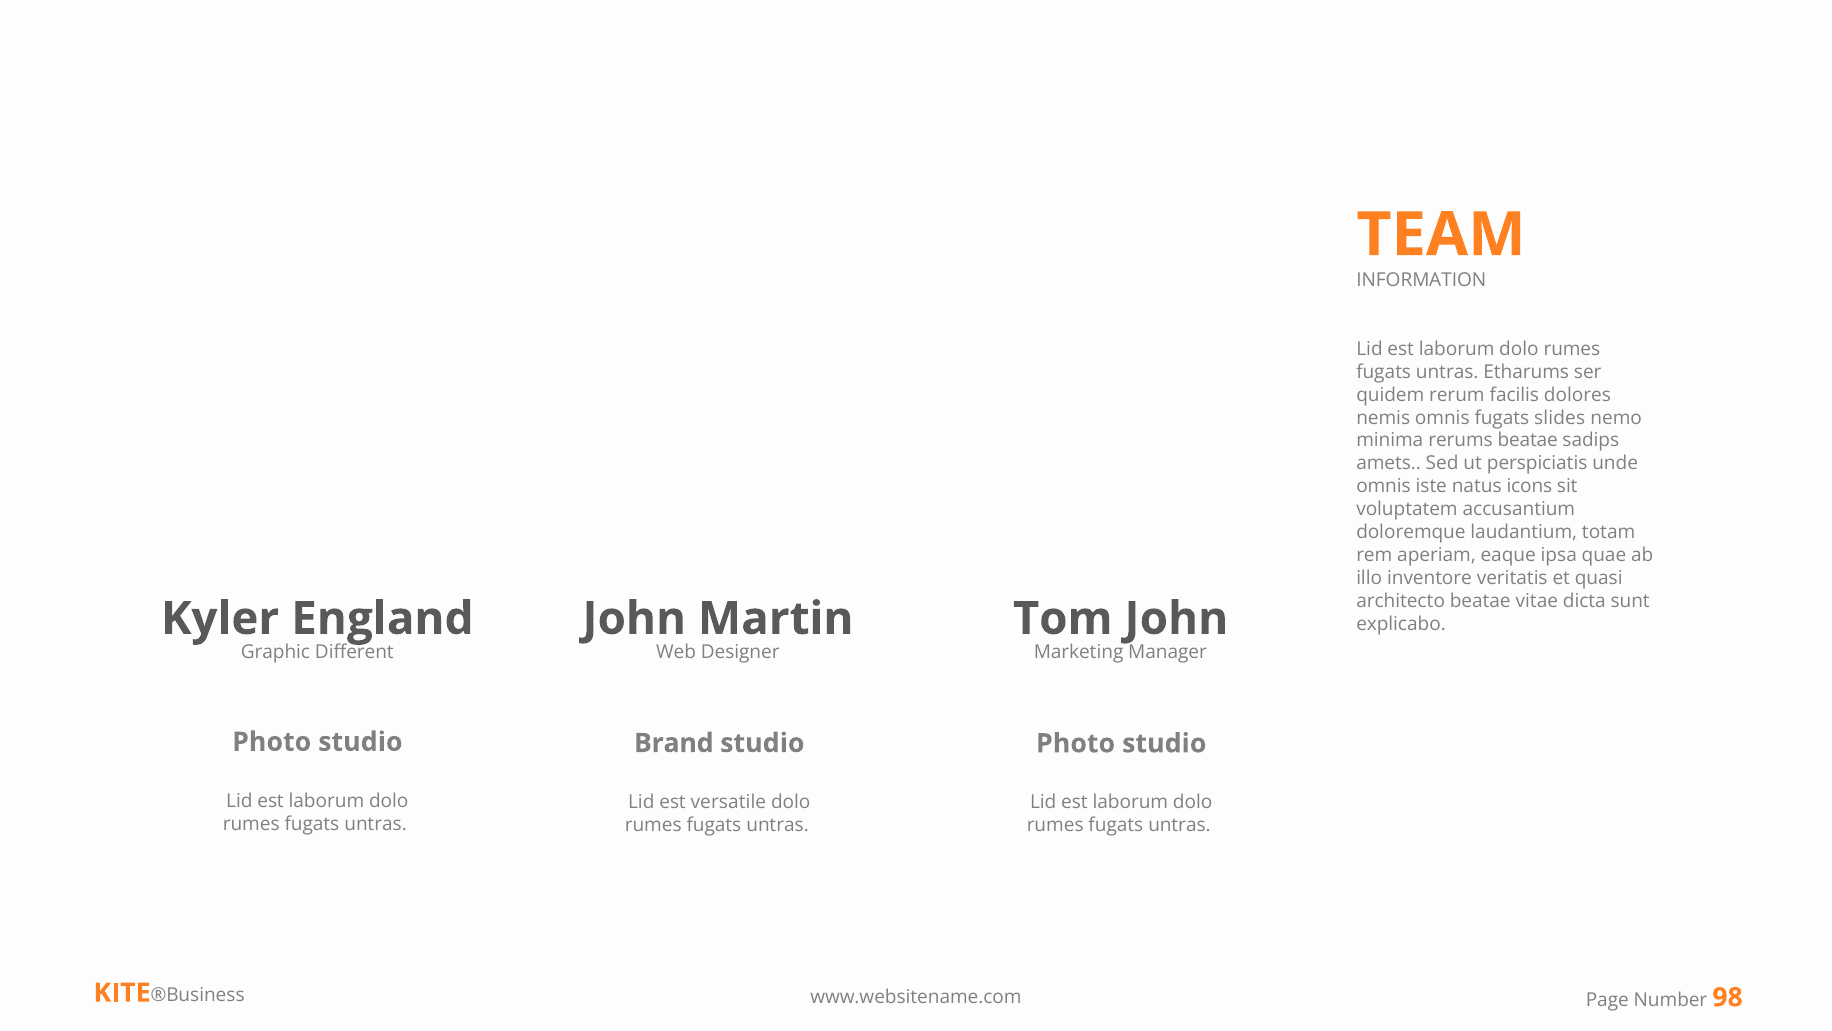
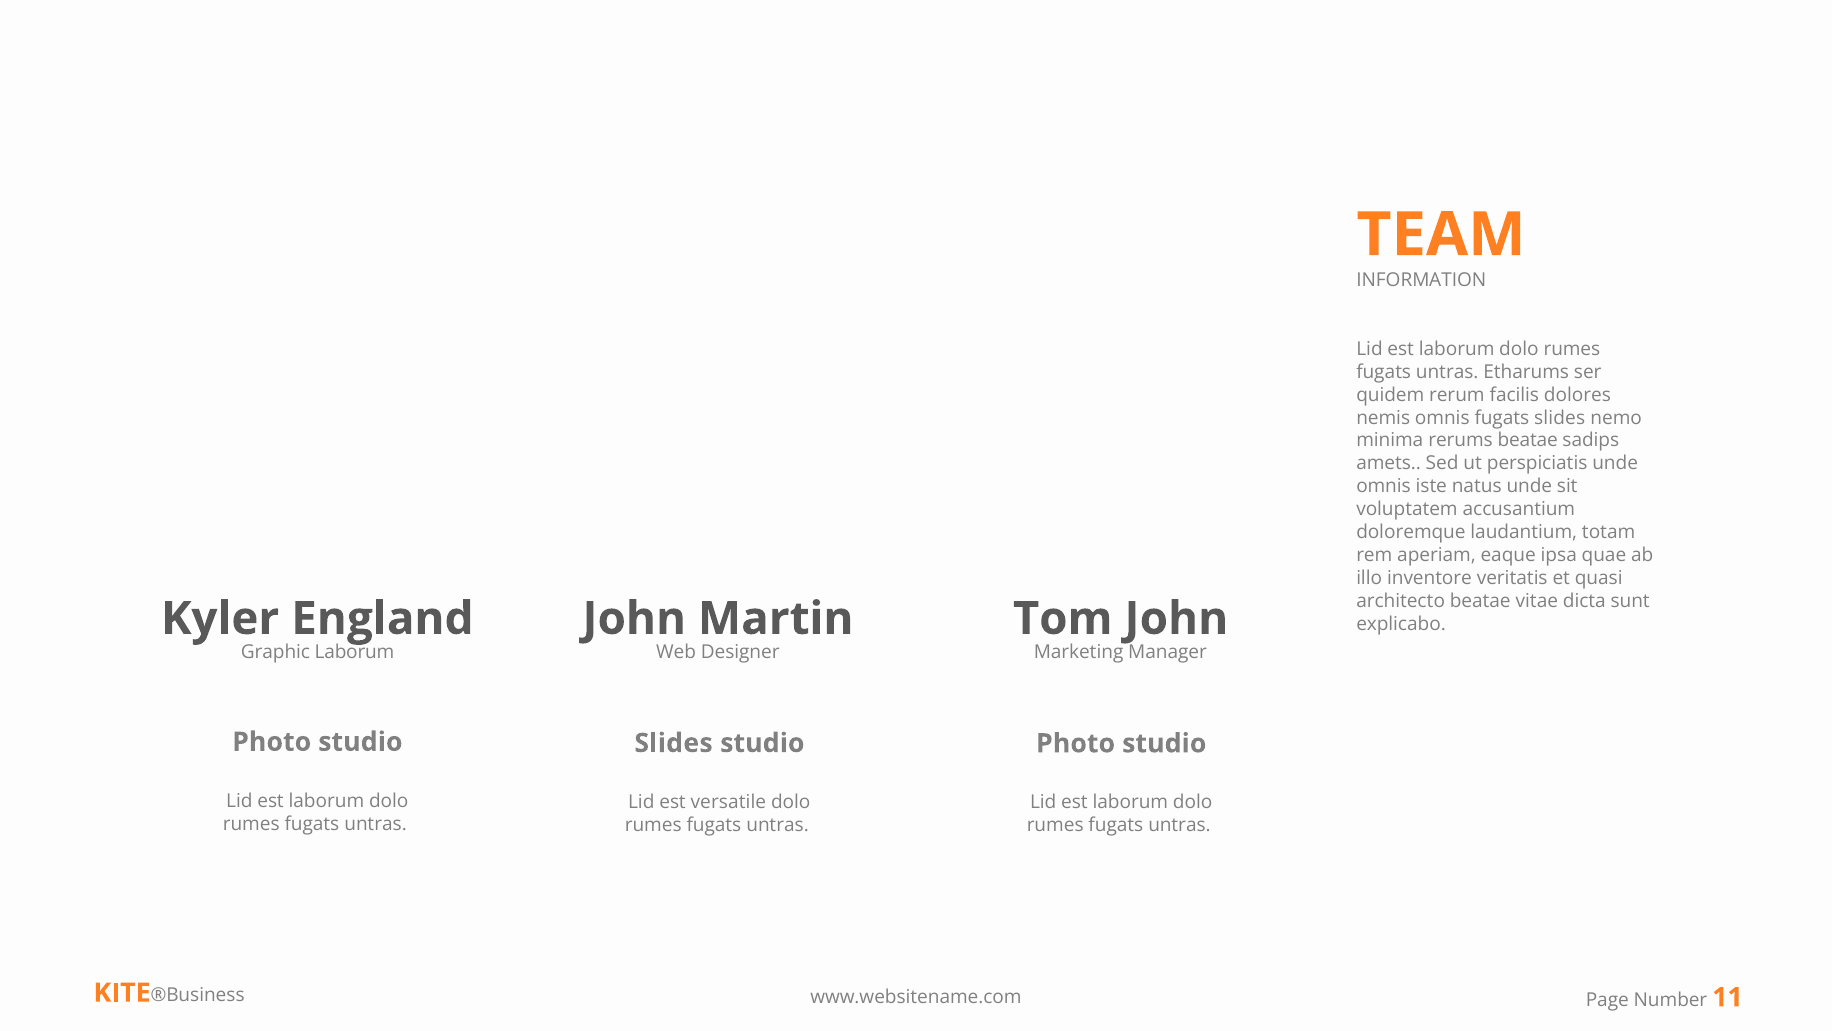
natus icons: icons -> unde
Graphic Different: Different -> Laborum
Brand at (674, 743): Brand -> Slides
98: 98 -> 11
